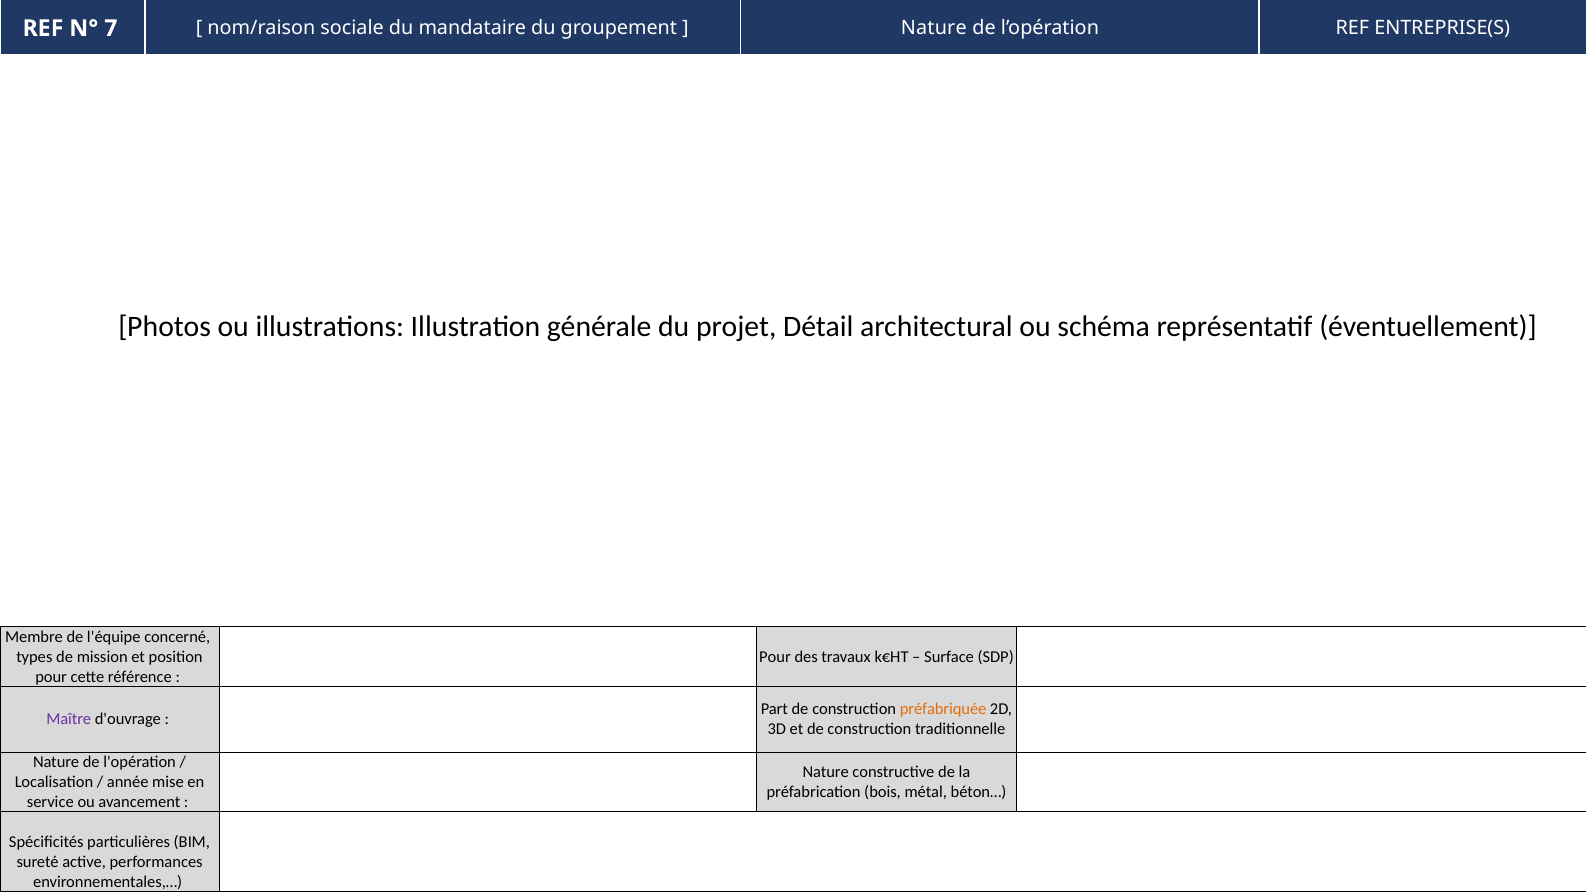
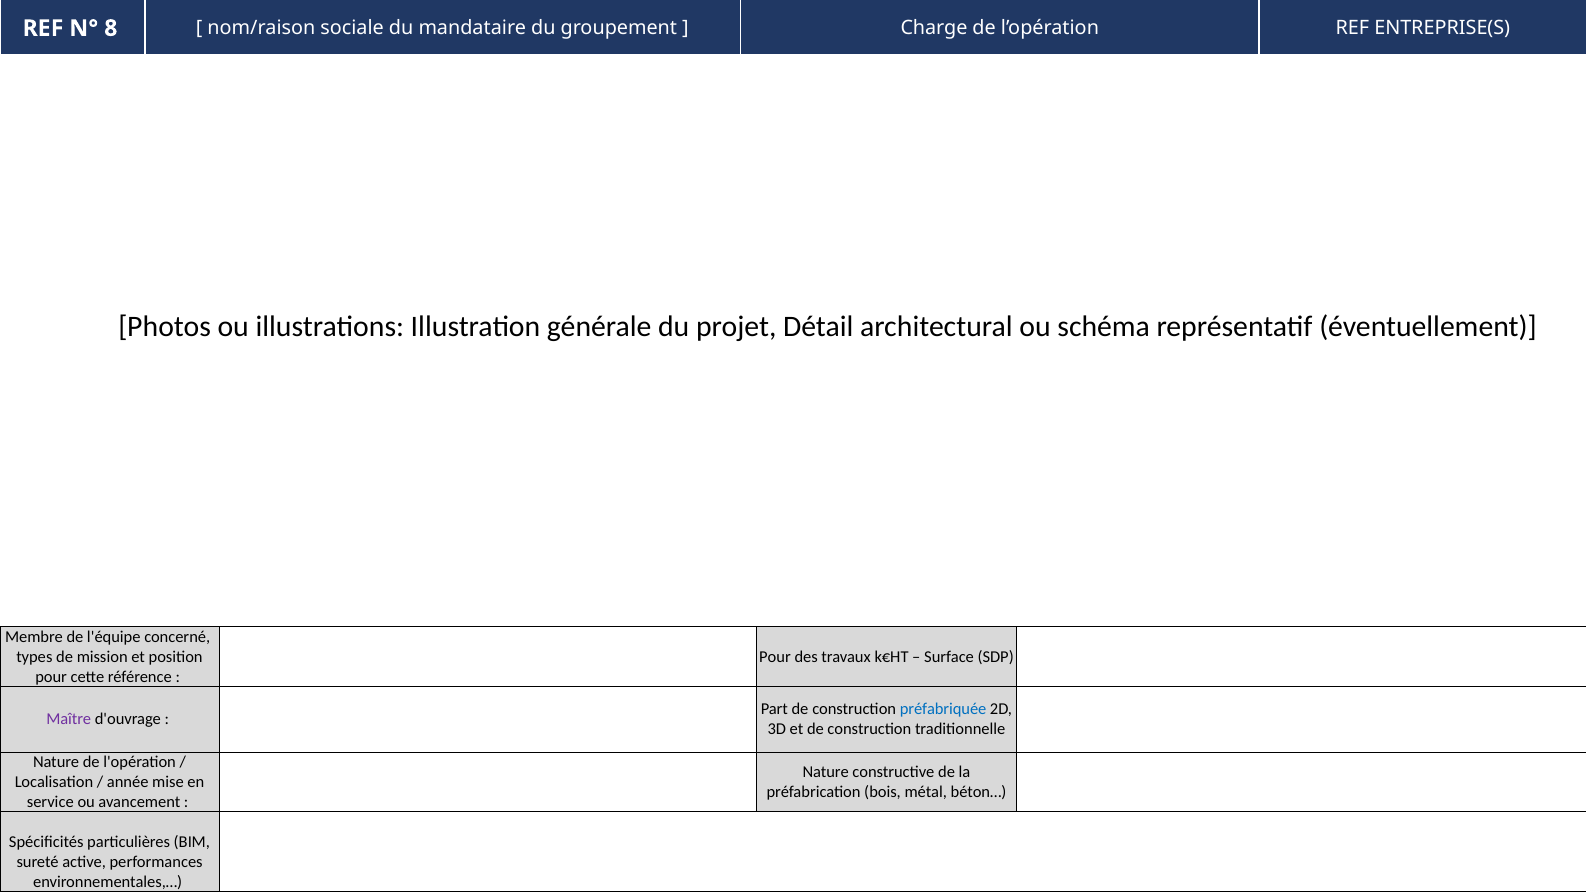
7: 7 -> 8
Nature at (934, 28): Nature -> Charge
préfabriquée colour: orange -> blue
